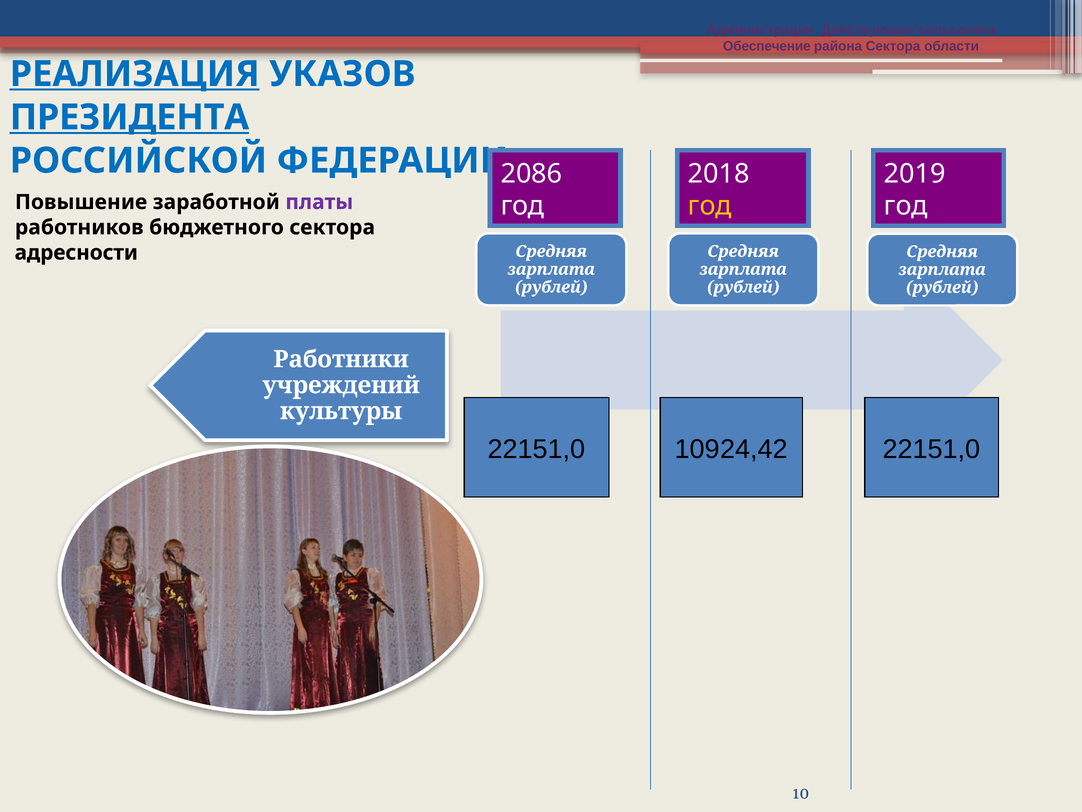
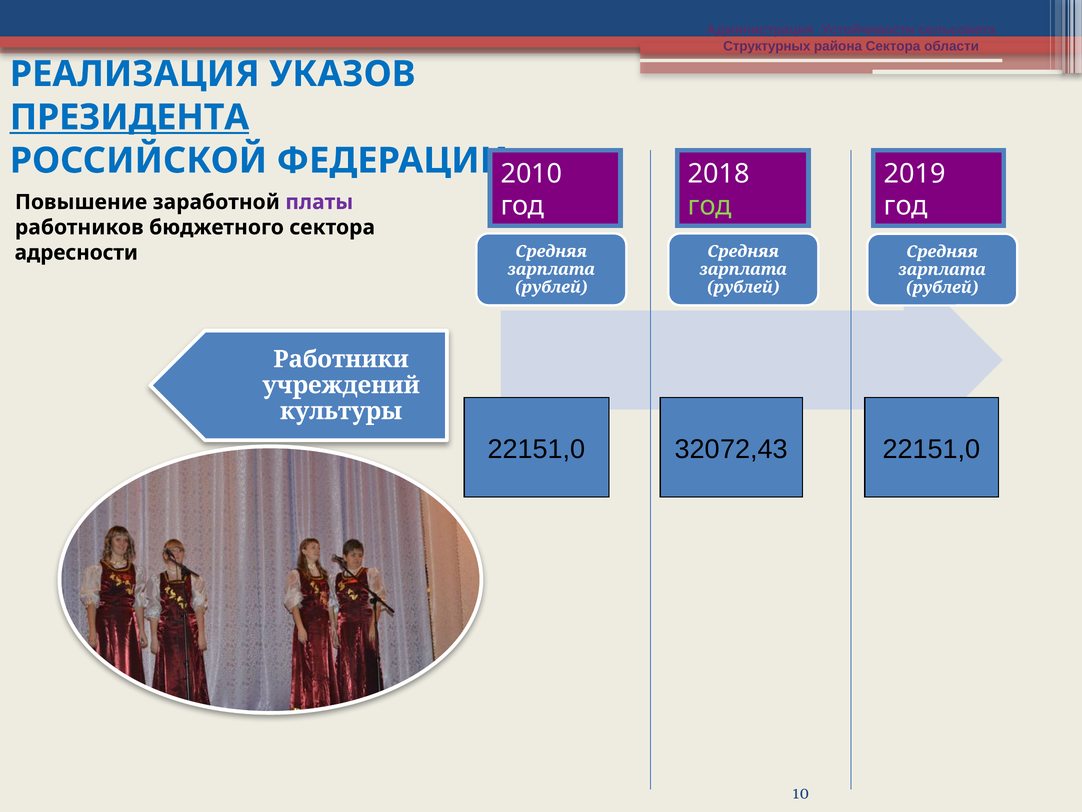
Действующих: Действующих -> Устойчивости
Обеспечение: Обеспечение -> Структурных
РЕАЛИЗАЦИЯ underline: present -> none
2086: 2086 -> 2010
год at (710, 206) colour: yellow -> light green
10924,42: 10924,42 -> 32072,43
